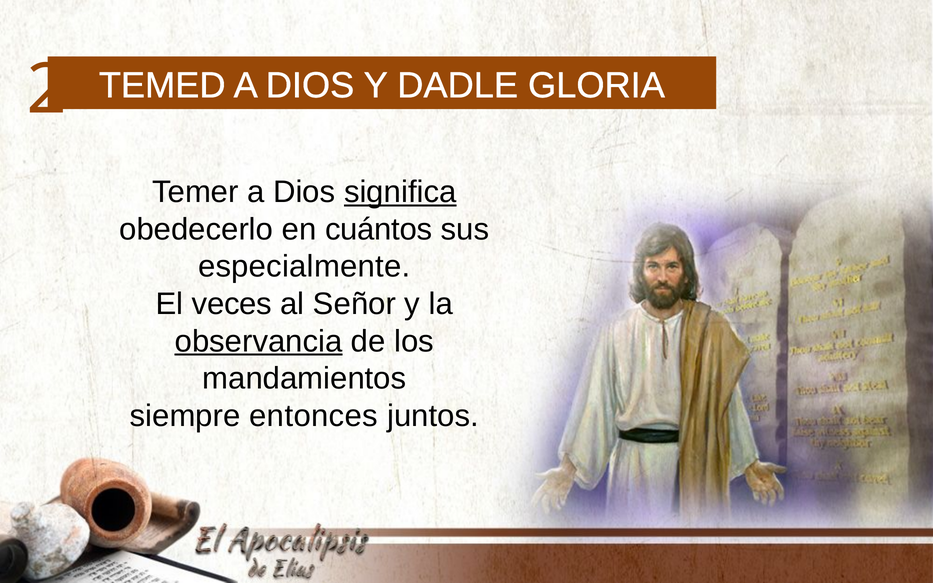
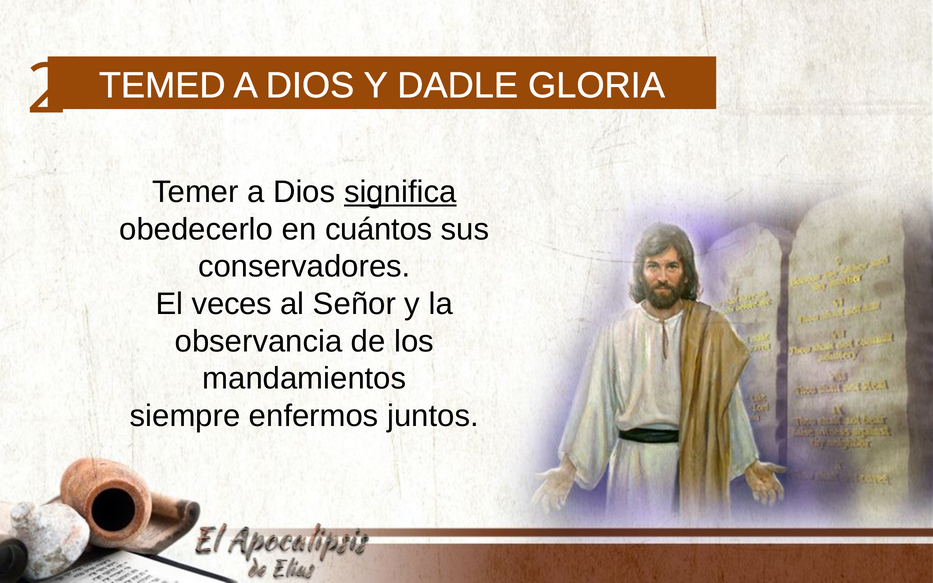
especialmente: especialmente -> conservadores
observancia underline: present -> none
entonces: entonces -> enfermos
